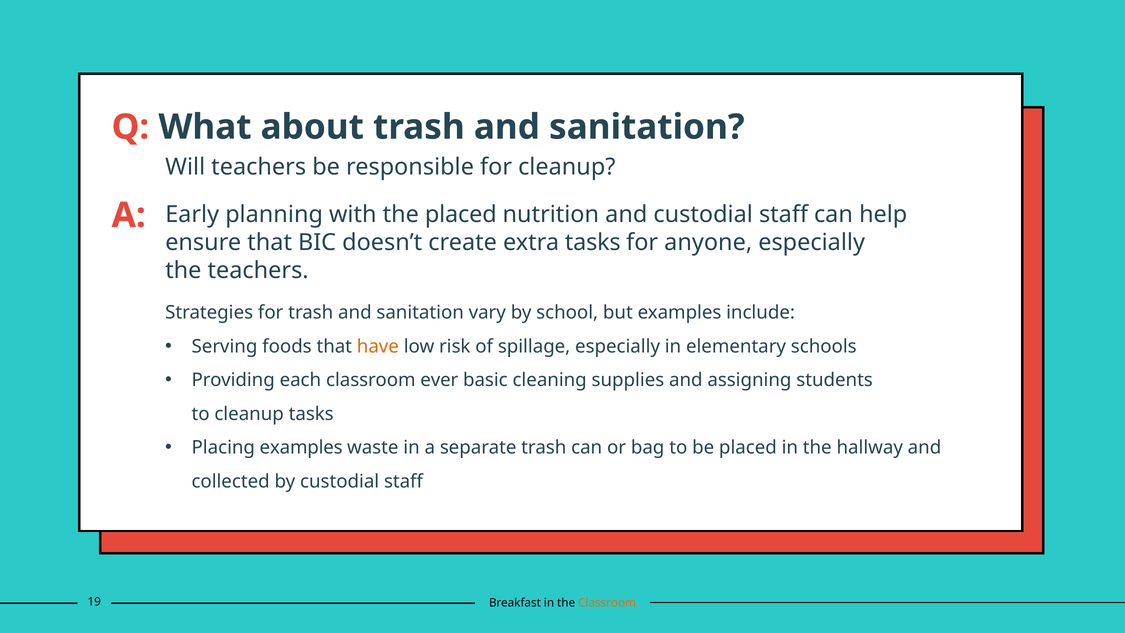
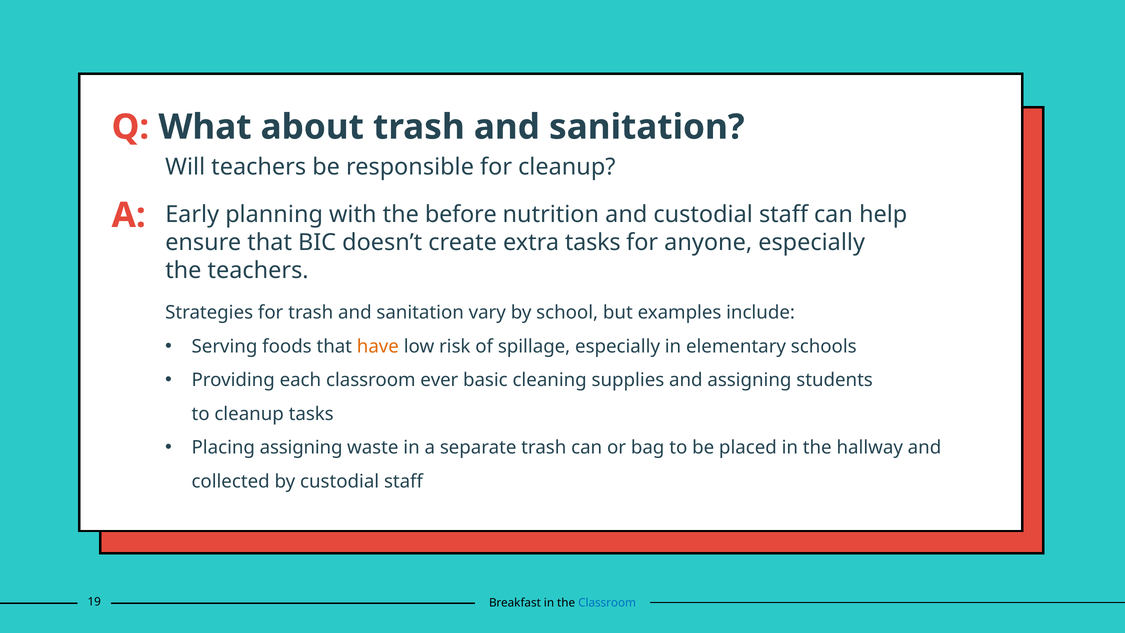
the placed: placed -> before
Placing examples: examples -> assigning
Classroom at (607, 603) colour: orange -> blue
